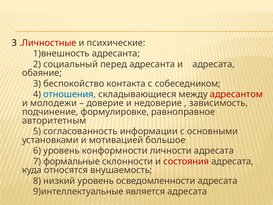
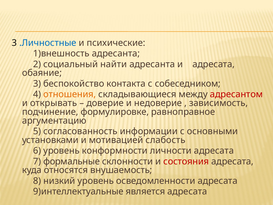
.Личностные colour: red -> blue
перед: перед -> найти
отношения colour: blue -> orange
молодежи: молодежи -> открывать
авторитетным: авторитетным -> аргументацию
большое: большое -> слабость
